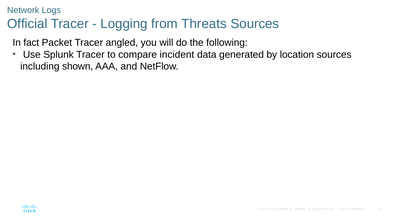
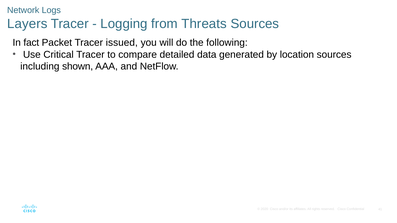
Official: Official -> Layers
angled: angled -> issued
Splunk: Splunk -> Critical
incident: incident -> detailed
